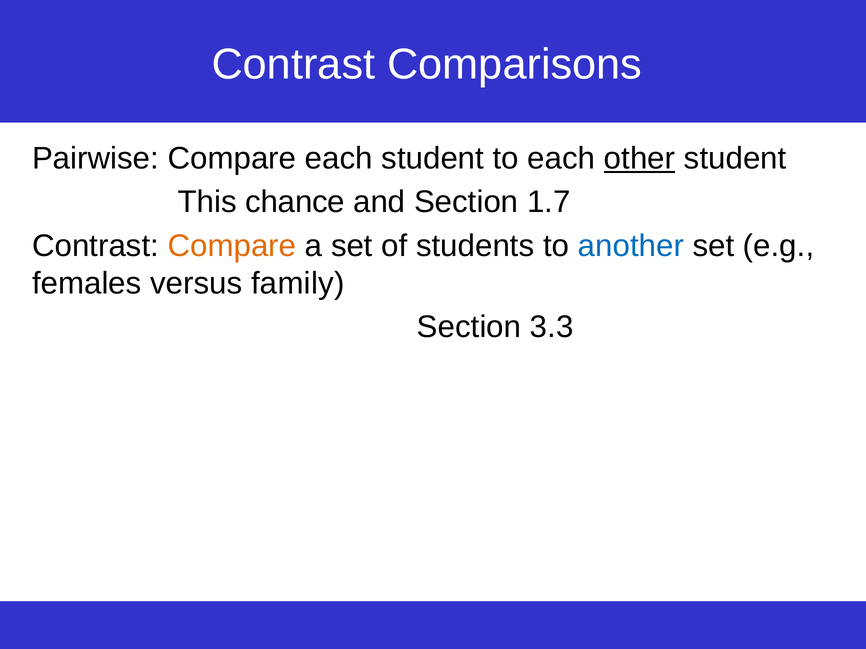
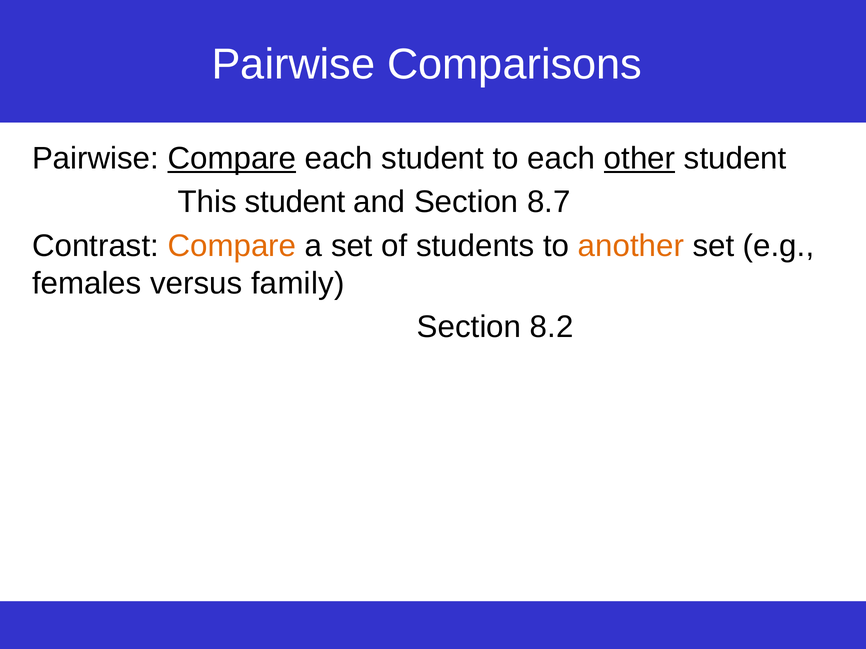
Contrast at (293, 64): Contrast -> Pairwise
Compare at (232, 159) underline: none -> present
This chance: chance -> student
1.7: 1.7 -> 8.7
another colour: blue -> orange
3.3: 3.3 -> 8.2
